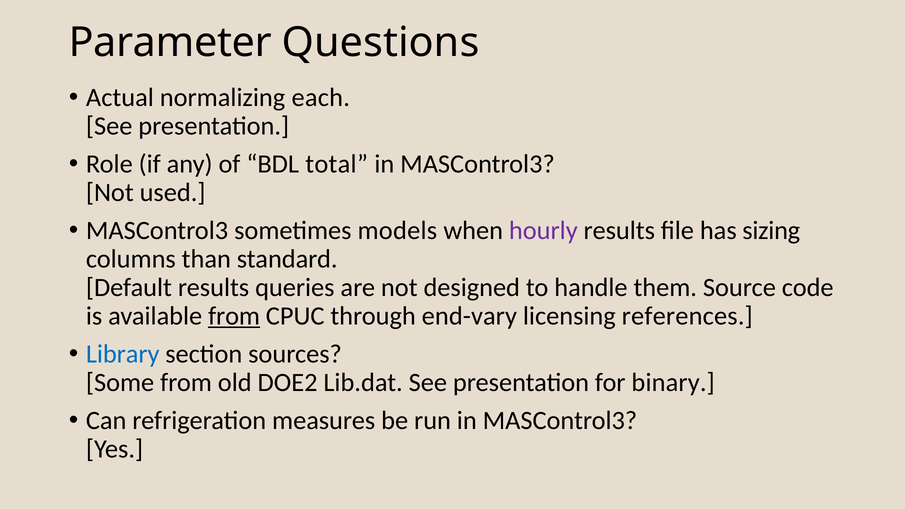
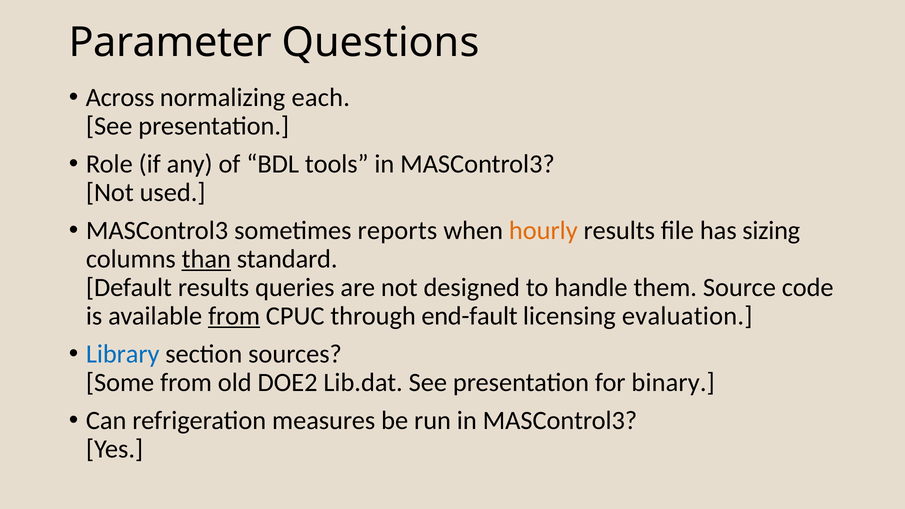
Actual: Actual -> Across
total: total -> tools
models: models -> reports
hourly colour: purple -> orange
than underline: none -> present
end-vary: end-vary -> end-fault
references: references -> evaluation
